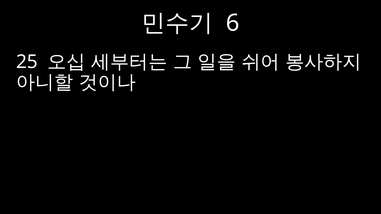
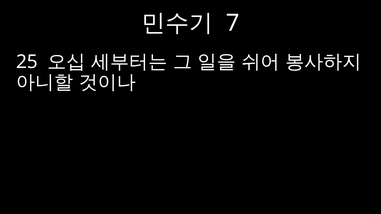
6: 6 -> 7
